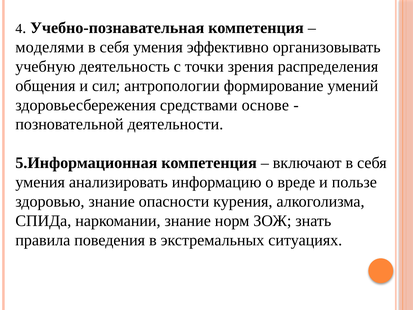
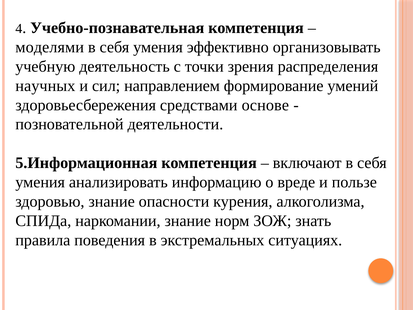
общения: общения -> научных
антропологии: антропологии -> направлением
